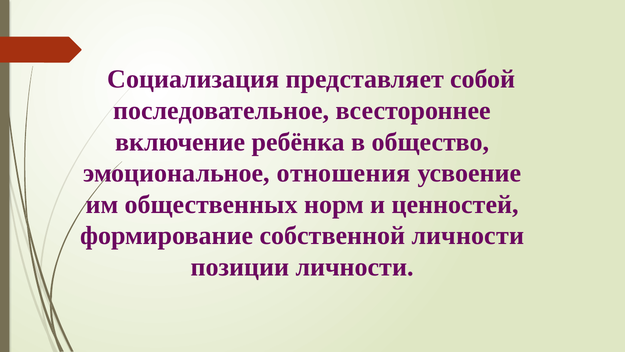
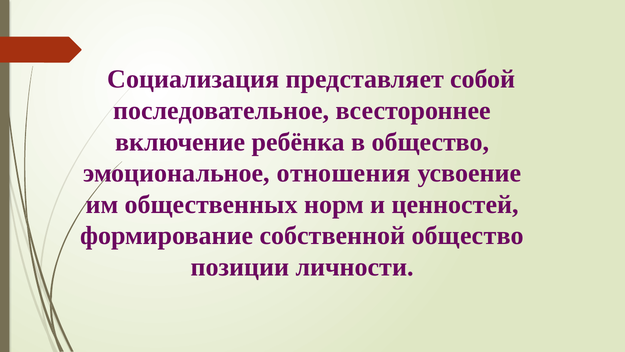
собственной личности: личности -> общество
